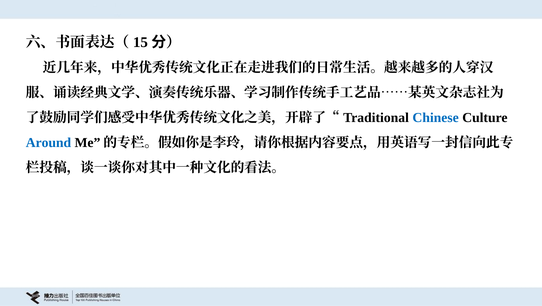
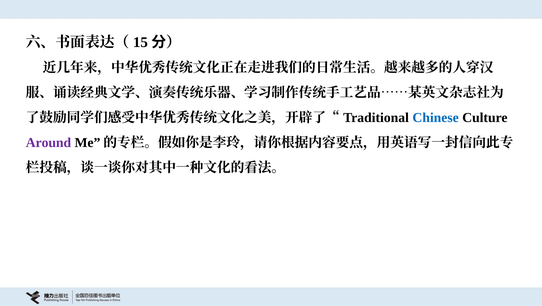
Around colour: blue -> purple
